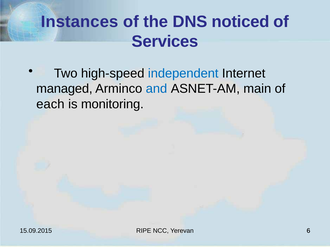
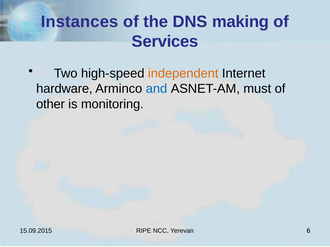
noticed: noticed -> making
independent colour: blue -> orange
managed: managed -> hardware
main: main -> must
each: each -> other
